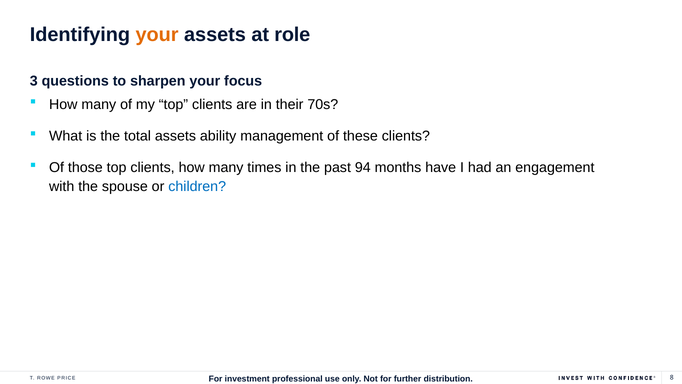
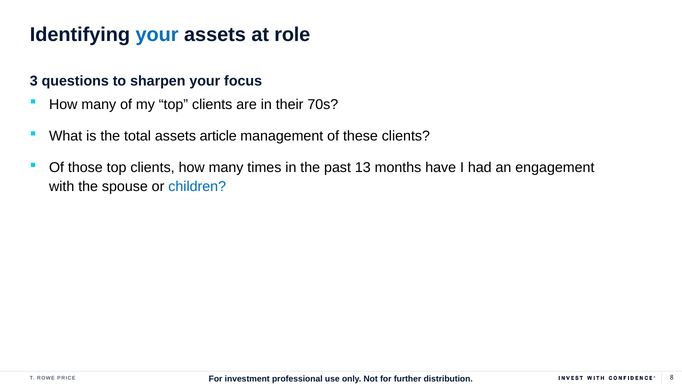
your at (157, 35) colour: orange -> blue
ability: ability -> article
94: 94 -> 13
